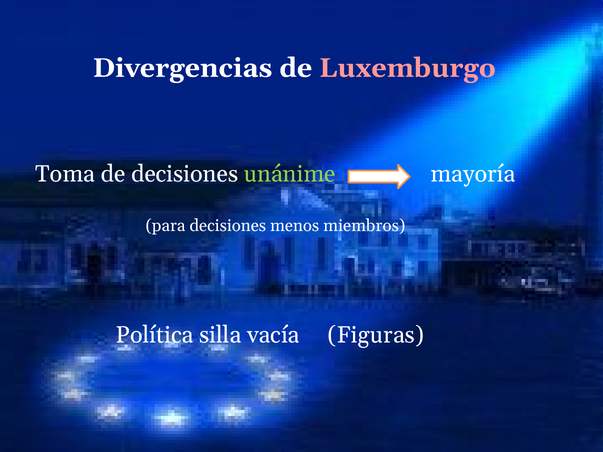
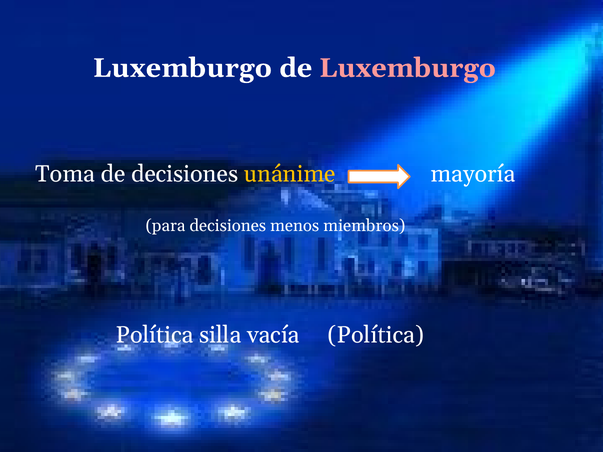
Divergencias at (182, 68): Divergencias -> Luxemburgo
unánime colour: light green -> yellow
vacía Figuras: Figuras -> Política
